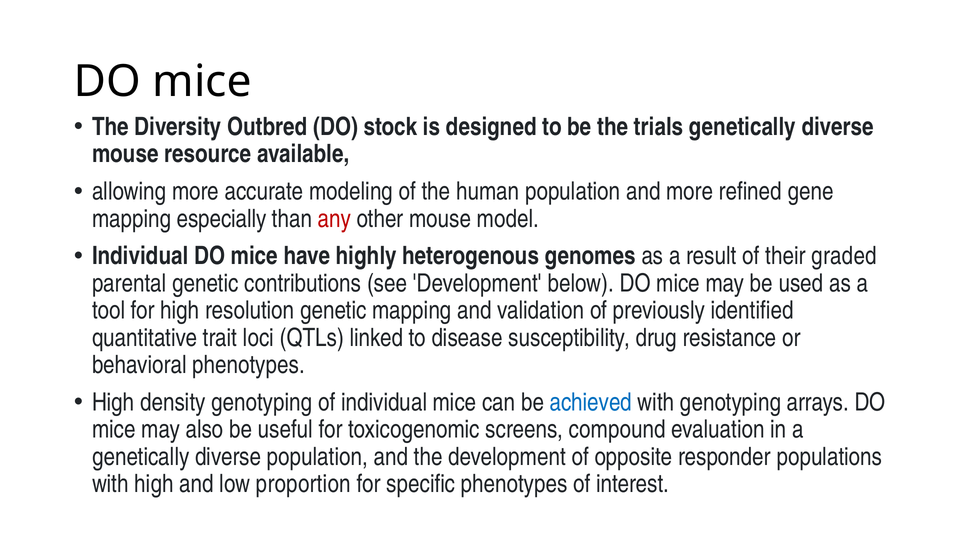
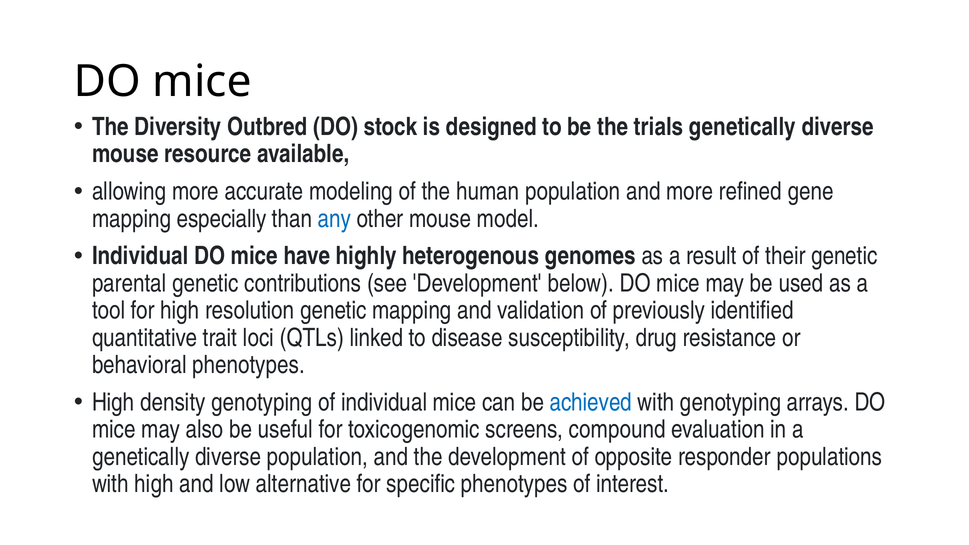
any colour: red -> blue
their graded: graded -> genetic
proportion: proportion -> alternative
